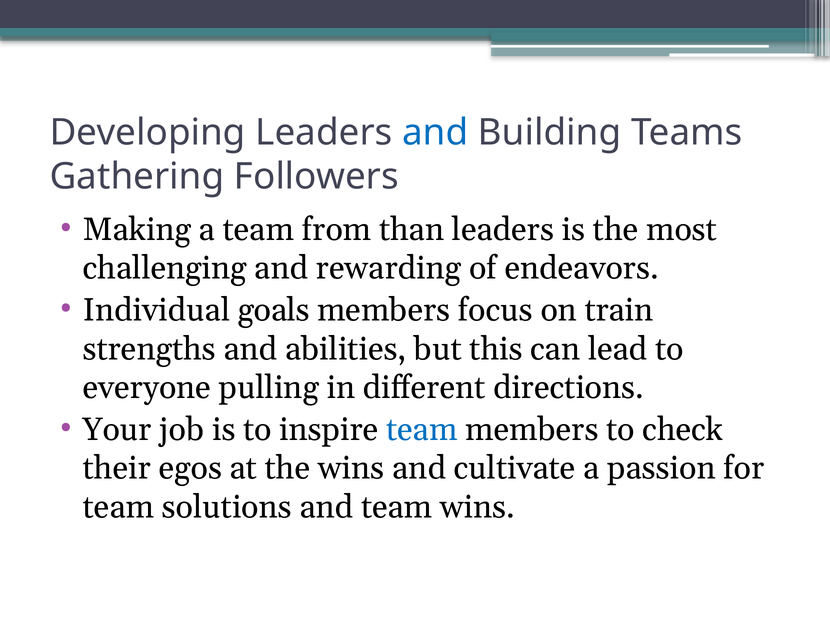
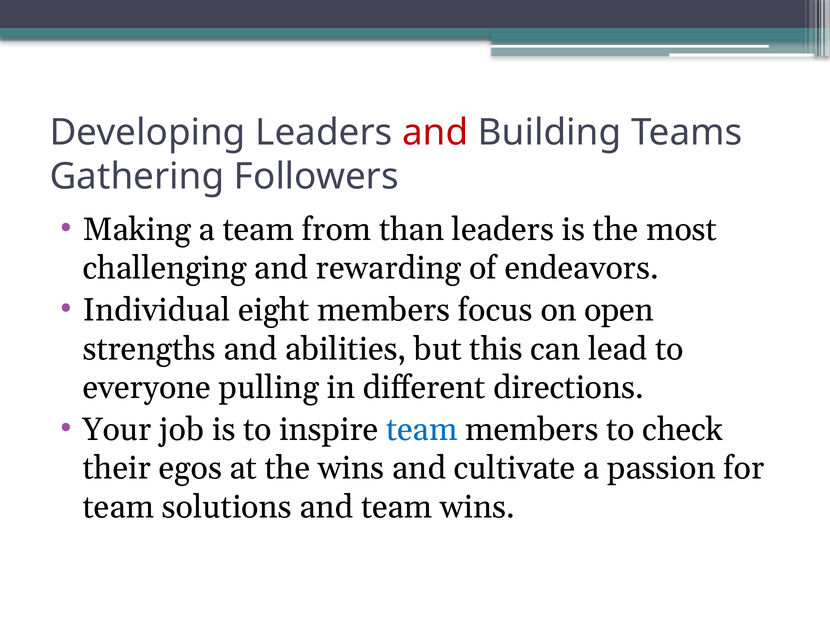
and at (435, 133) colour: blue -> red
goals: goals -> eight
train: train -> open
